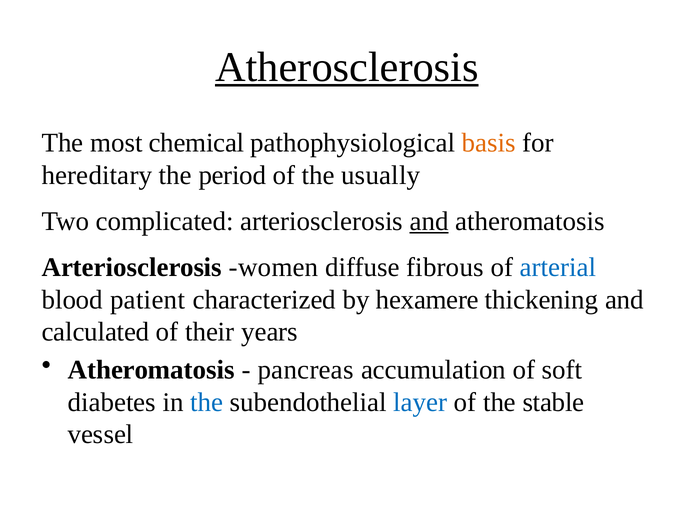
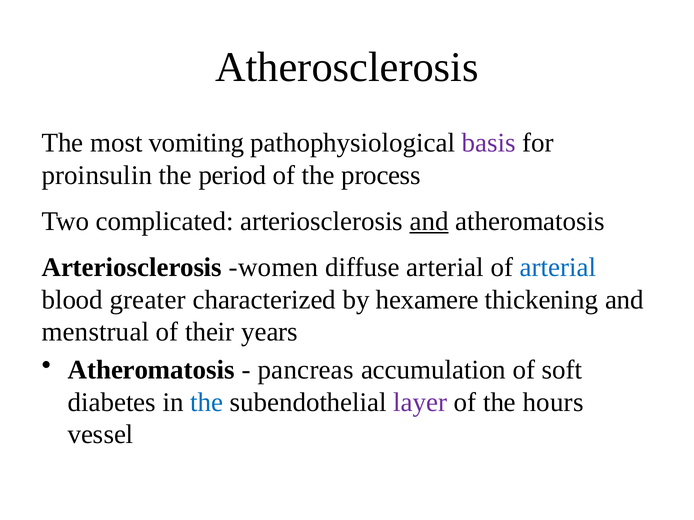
Atherosclerosis underline: present -> none
chemical: chemical -> vomiting
basis colour: orange -> purple
hereditary: hereditary -> proinsulin
usually: usually -> process
diffuse fibrous: fibrous -> arterial
patient: patient -> greater
calculated: calculated -> menstrual
layer colour: blue -> purple
stable: stable -> hours
